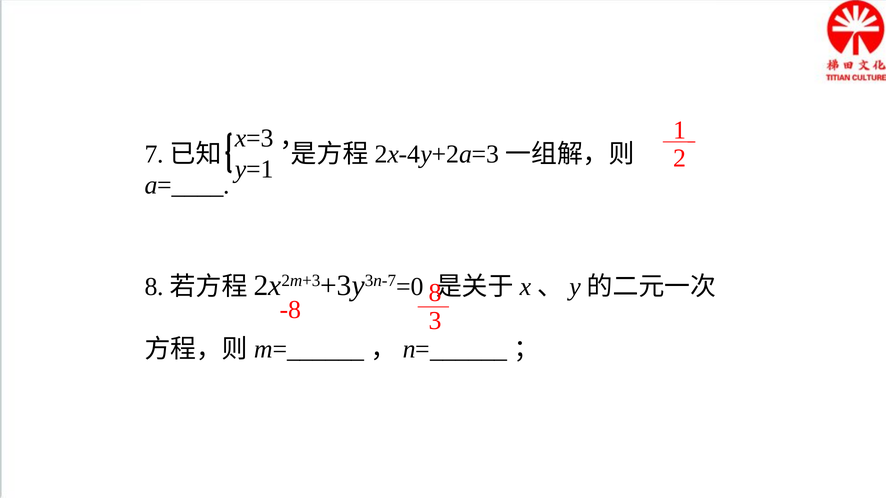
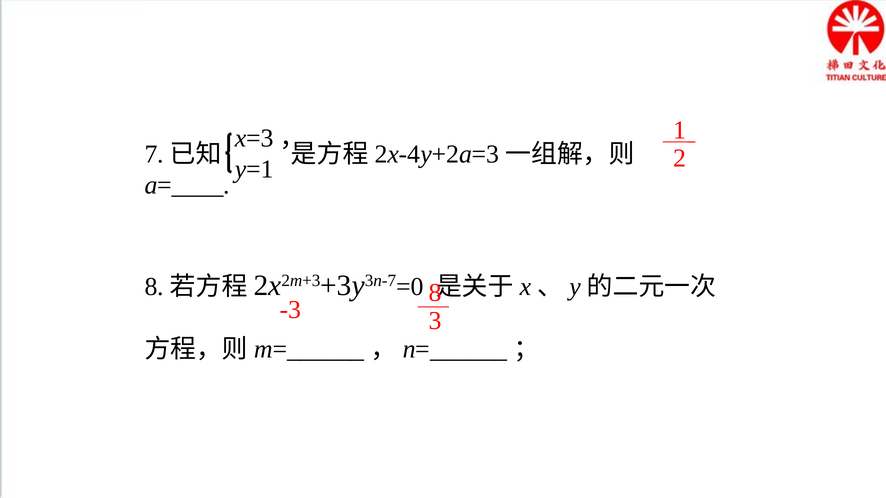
-8: -8 -> -3
